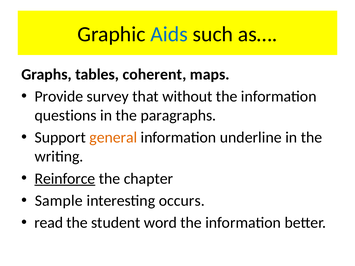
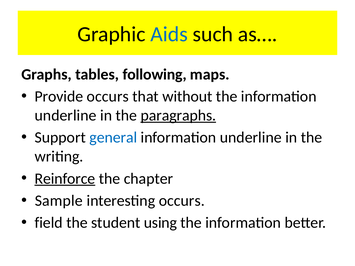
coherent: coherent -> following
Provide survey: survey -> occurs
questions at (66, 116): questions -> underline
paragraphs underline: none -> present
general colour: orange -> blue
read: read -> field
word: word -> using
